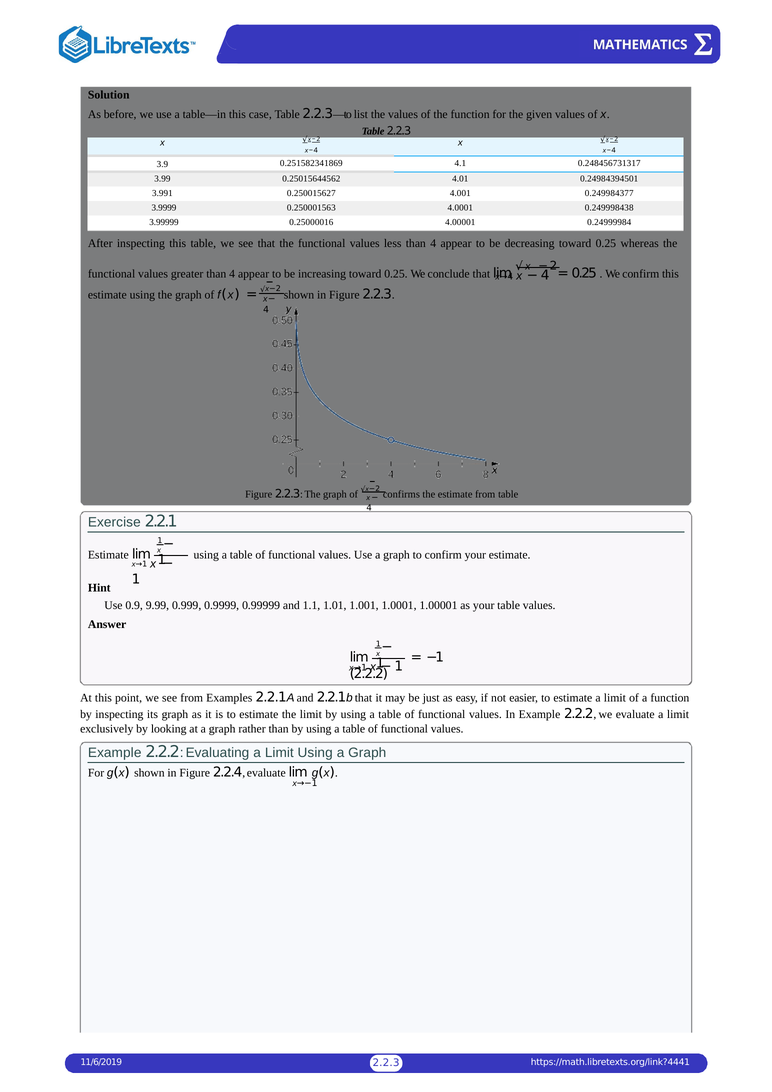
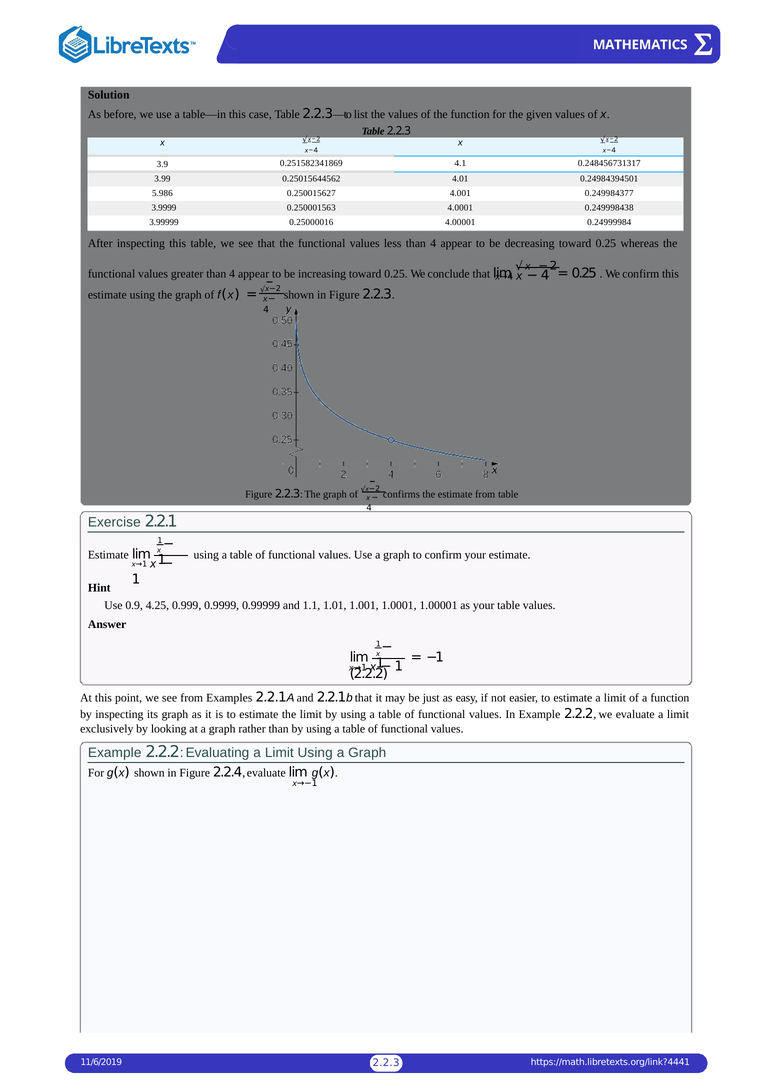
3.991: 3.991 -> 5.986
9.99: 9.99 -> 4.25
